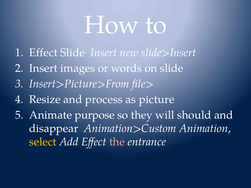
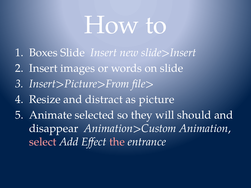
Effect at (43, 53): Effect -> Boxes
process: process -> distract
purpose: purpose -> selected
select colour: yellow -> pink
